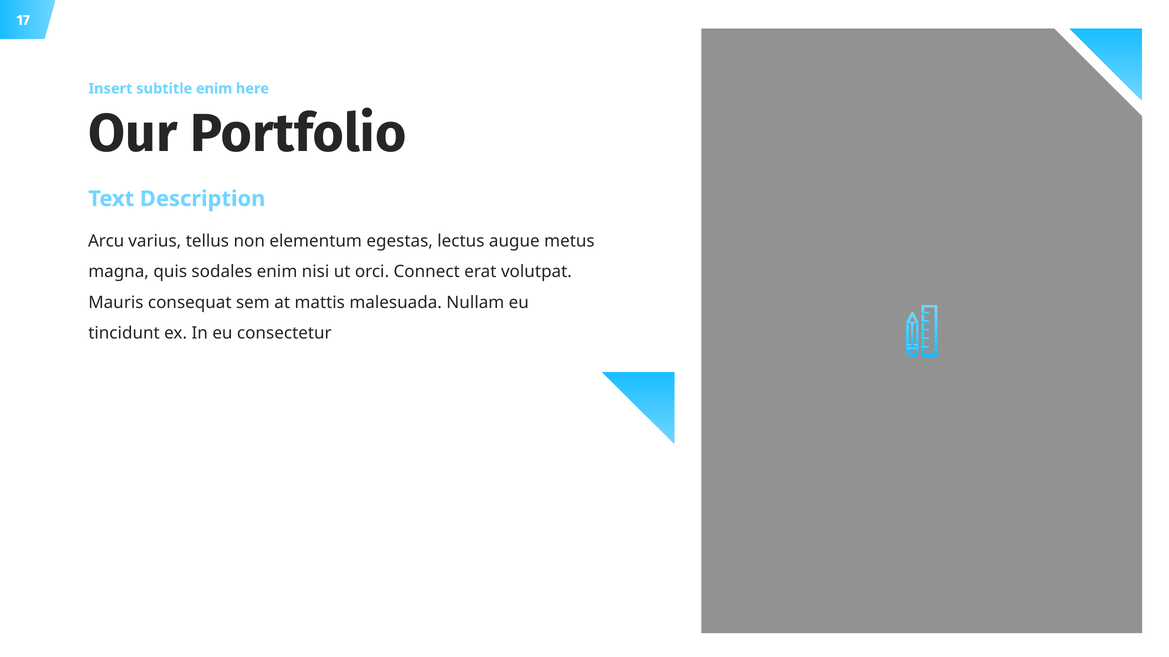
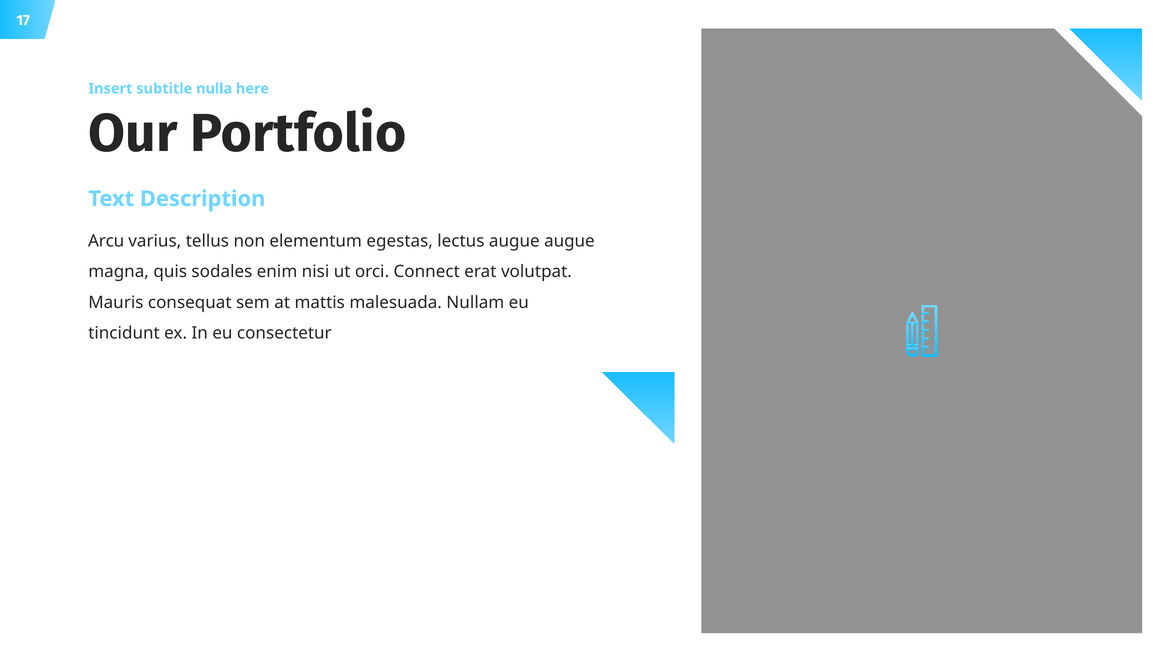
subtitle enim: enim -> nulla
augue metus: metus -> augue
